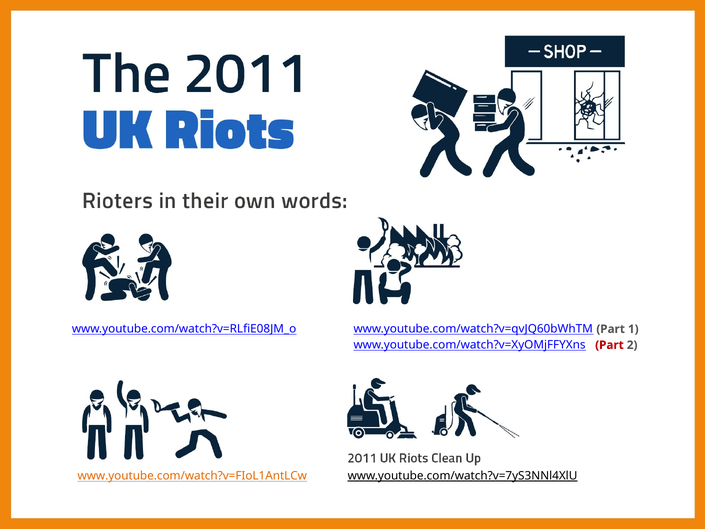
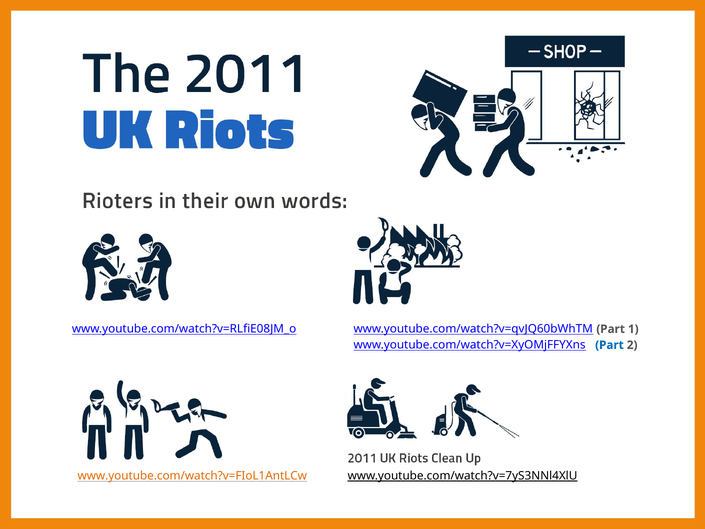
Part at (609, 345) colour: red -> blue
